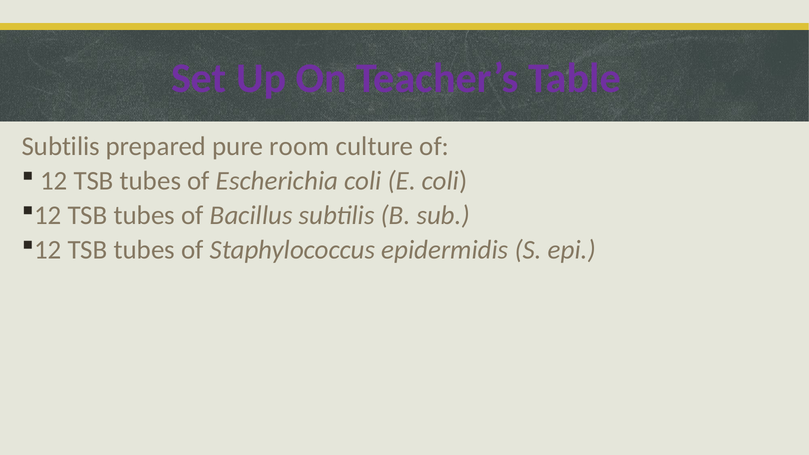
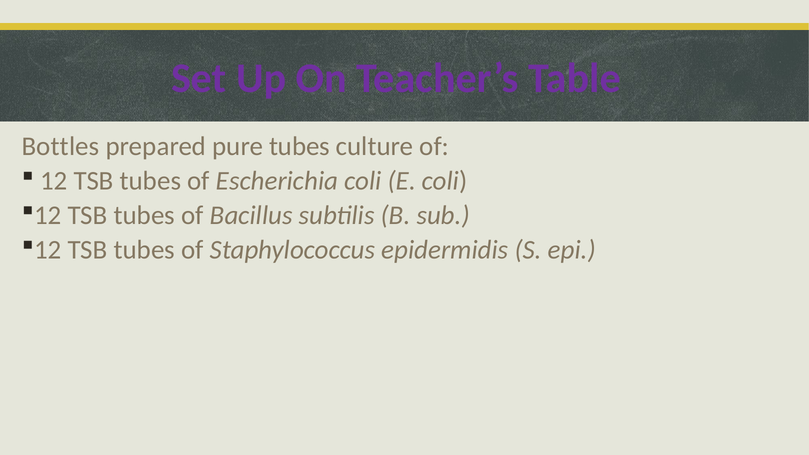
Subtilis at (61, 146): Subtilis -> Bottles
pure room: room -> tubes
